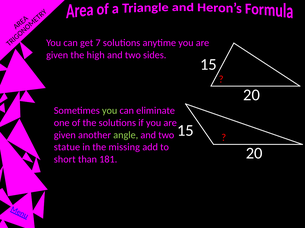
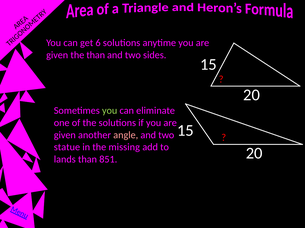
7: 7 -> 6
the high: high -> than
angle colour: light green -> pink
short: short -> lands
181: 181 -> 851
